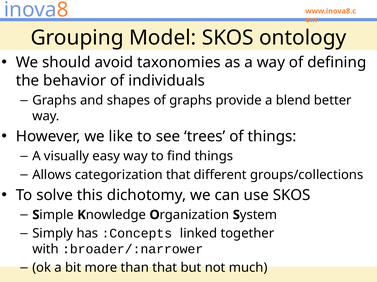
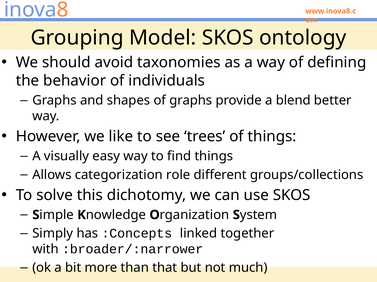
categorization that: that -> role
